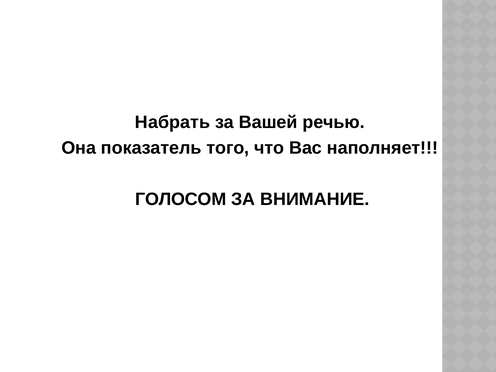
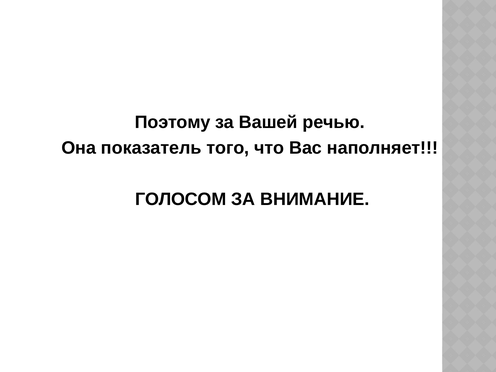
Набрать: Набрать -> Поэтому
